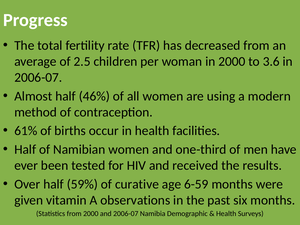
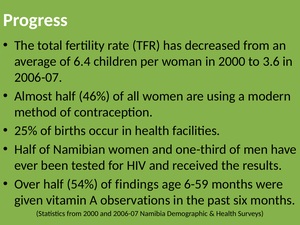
2.5: 2.5 -> 6.4
61%: 61% -> 25%
59%: 59% -> 54%
curative: curative -> findings
